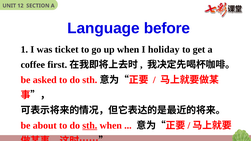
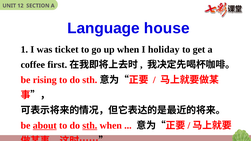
before: before -> house
asked: asked -> rising
about underline: none -> present
